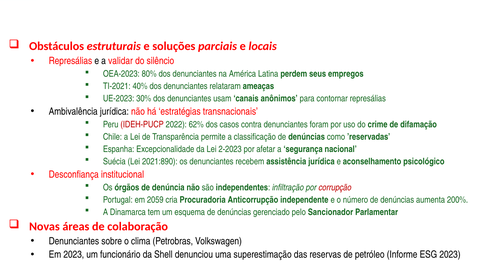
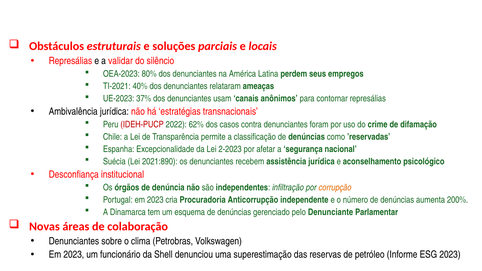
30%: 30% -> 37%
corrupção colour: red -> orange
Portugal em 2059: 2059 -> 2023
Sancionador: Sancionador -> Denunciante
